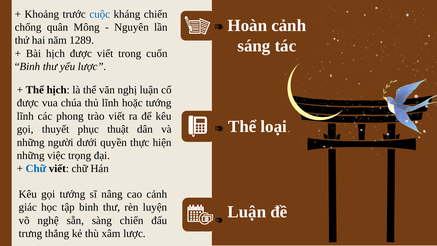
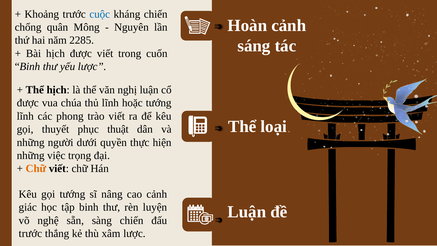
1289: 1289 -> 2285
Chữ at (36, 169) colour: blue -> orange
trưng at (30, 233): trưng -> trước
